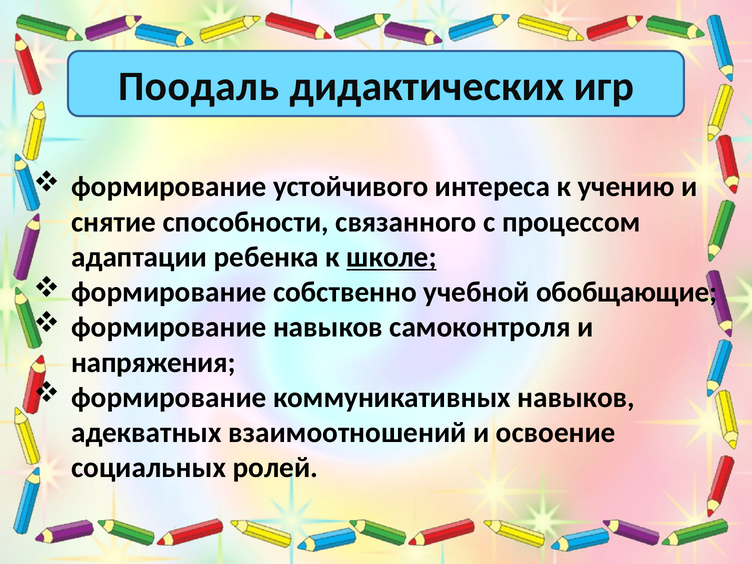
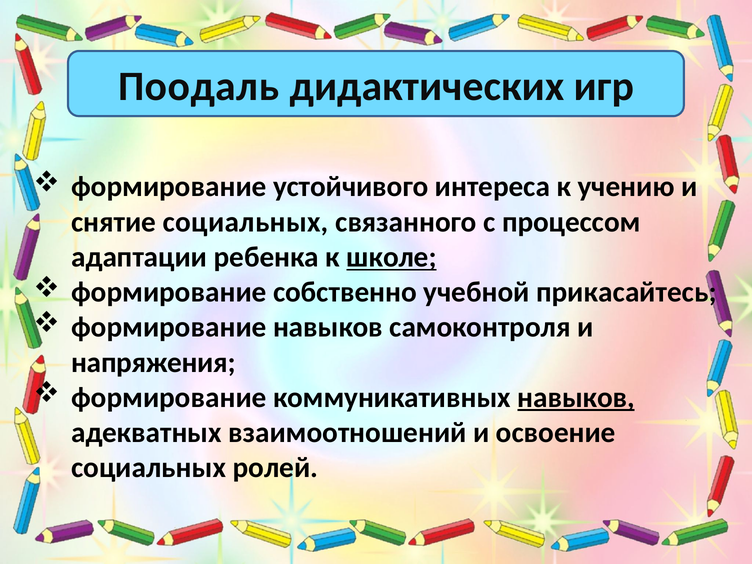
снятие способности: способности -> социальных
обобщающие: обобщающие -> прикасайтесь
навыков at (576, 398) underline: none -> present
